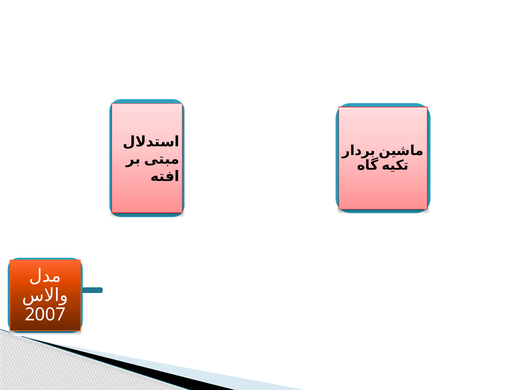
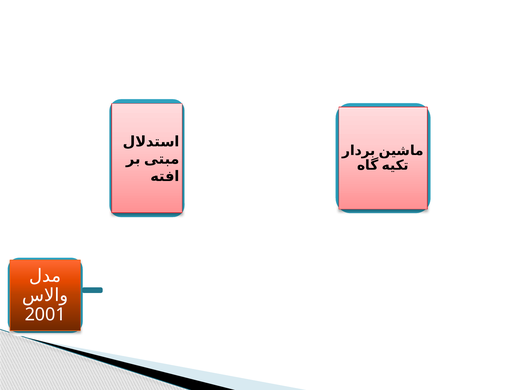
2007: 2007 -> 2001
